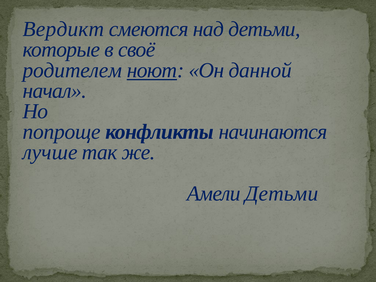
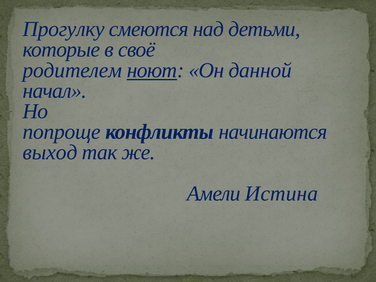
Вердикт: Вердикт -> Прогулку
лучше: лучше -> выход
Амели Детьми: Детьми -> Истина
